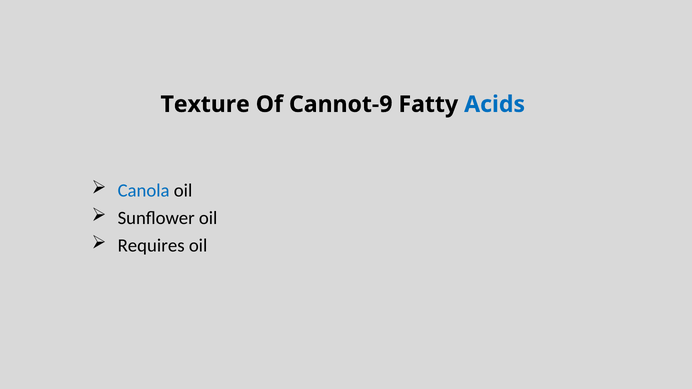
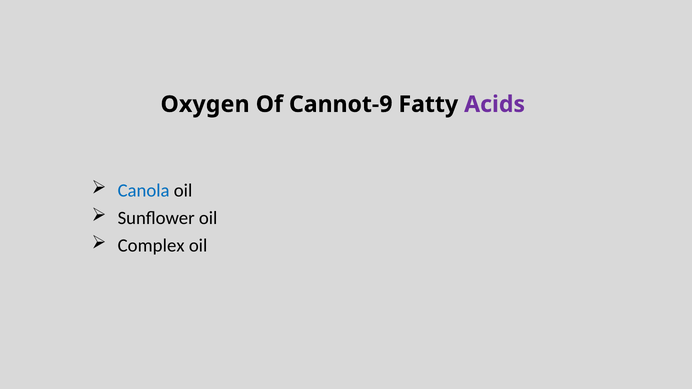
Texture: Texture -> Oxygen
Acids colour: blue -> purple
Requires: Requires -> Complex
